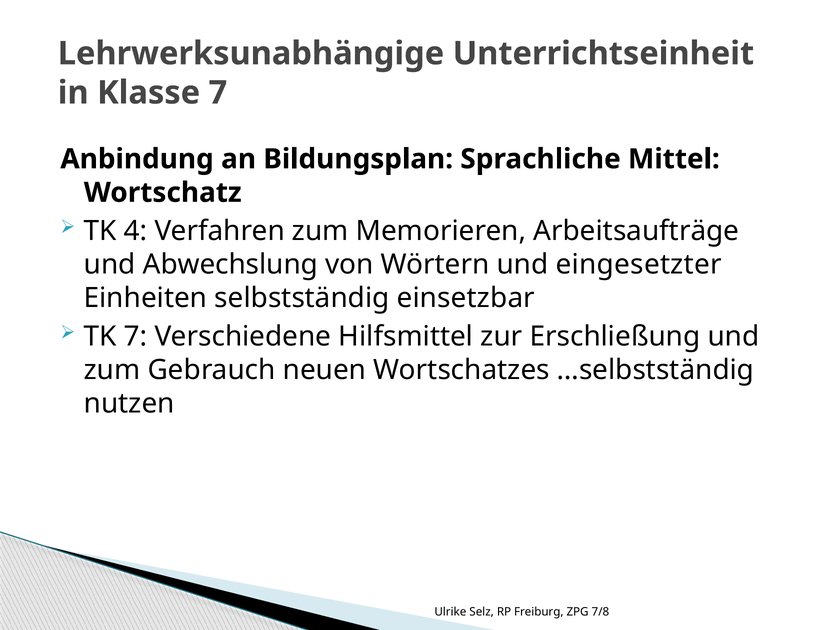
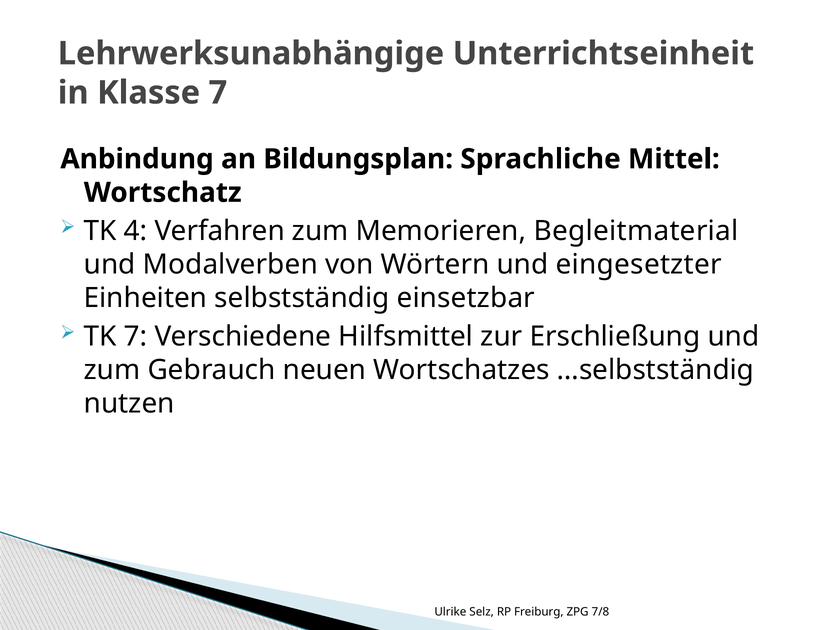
Arbeitsaufträge: Arbeitsaufträge -> Begleitmaterial
Abwechslung: Abwechslung -> Modalverben
